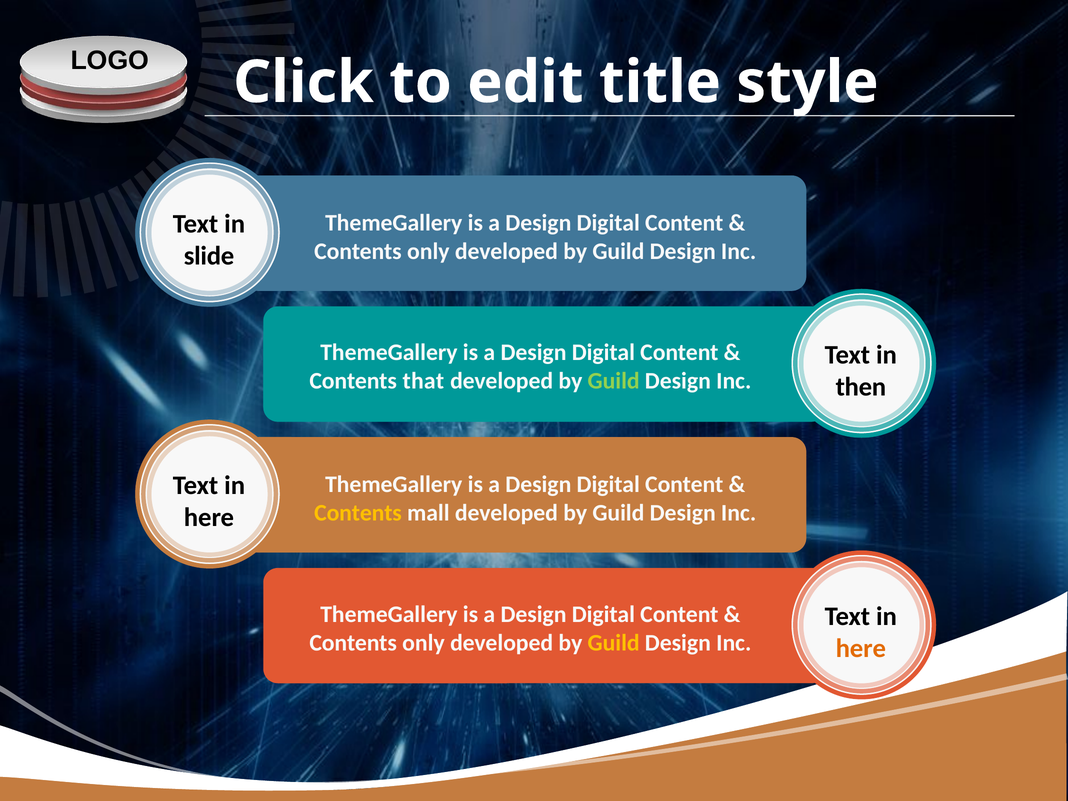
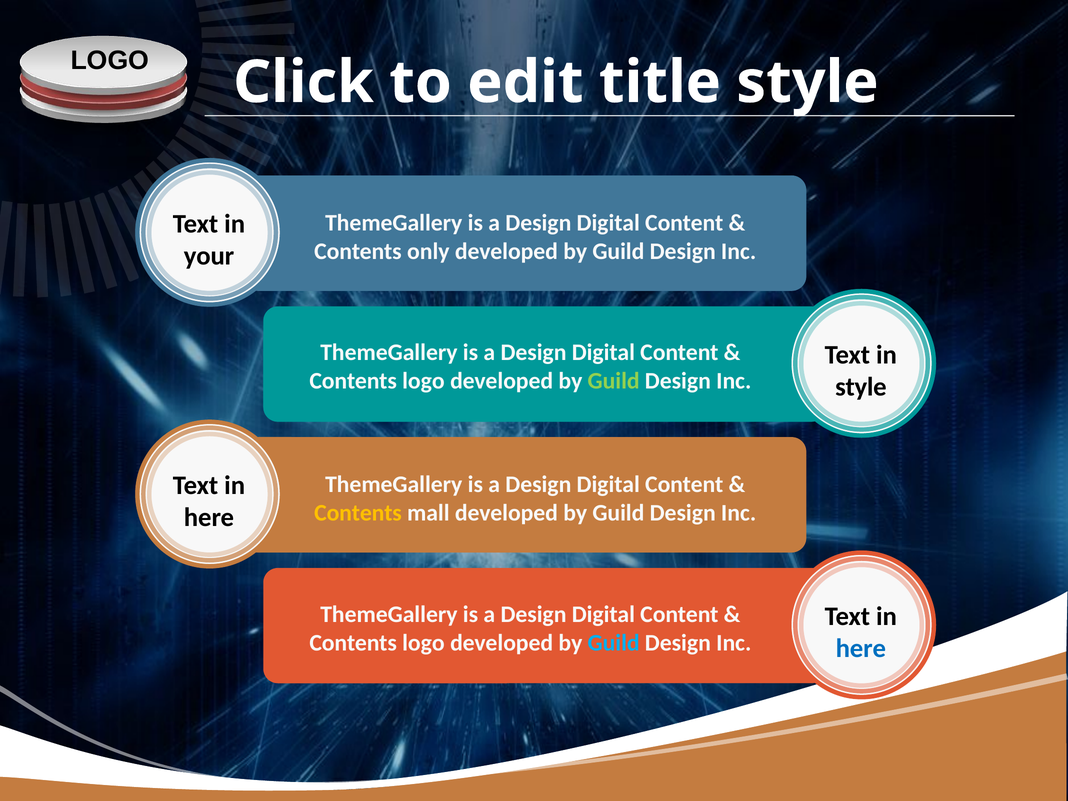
slide: slide -> your
that at (423, 381): that -> logo
then at (861, 387): then -> style
only at (423, 643): only -> logo
Guild at (614, 643) colour: yellow -> light blue
here at (861, 648) colour: orange -> blue
